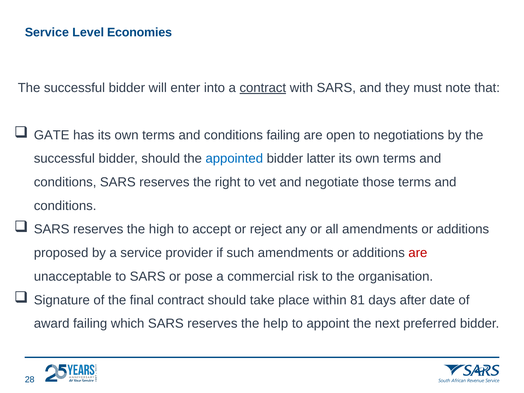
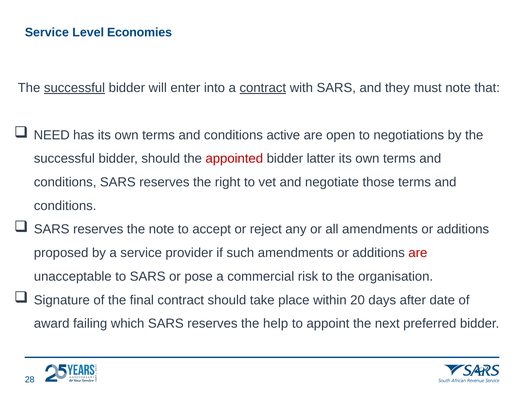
successful at (75, 88) underline: none -> present
GATE: GATE -> NEED
conditions failing: failing -> active
appointed colour: blue -> red
the high: high -> note
81: 81 -> 20
